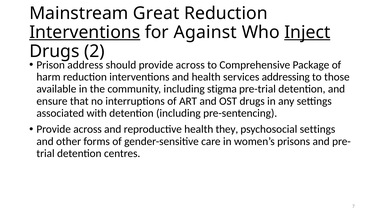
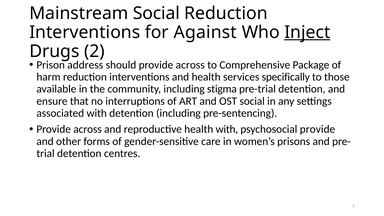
Mainstream Great: Great -> Social
Interventions at (85, 32) underline: present -> none
addressing: addressing -> specifically
OST drugs: drugs -> social
health they: they -> with
psychosocial settings: settings -> provide
